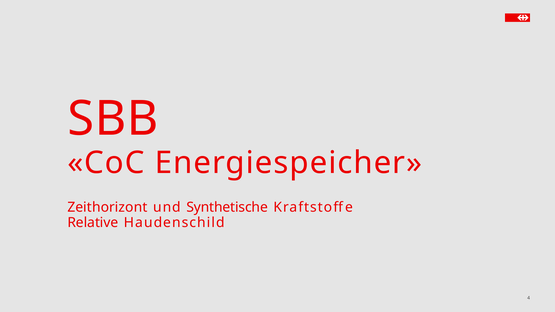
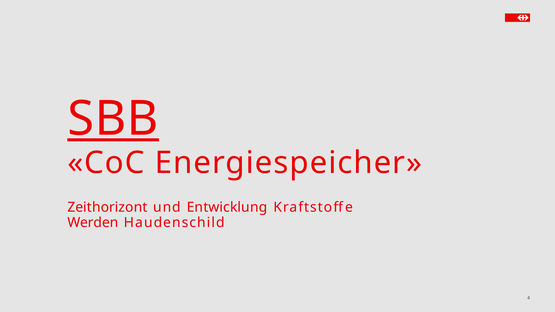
SBB underline: none -> present
Synthetische: Synthetische -> Entwicklung
Relative: Relative -> Werden
